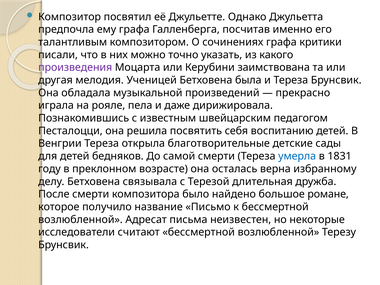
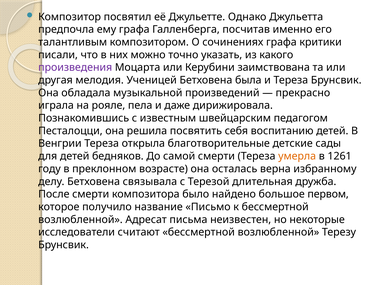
умерла colour: blue -> orange
1831: 1831 -> 1261
романе: романе -> первом
